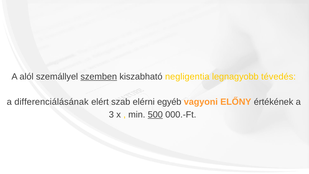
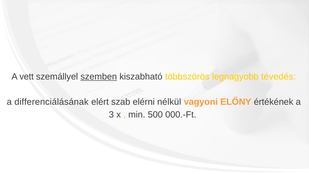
alól: alól -> vett
negligentia: negligentia -> többszörös
egyéb: egyéb -> nélkül
500 underline: present -> none
